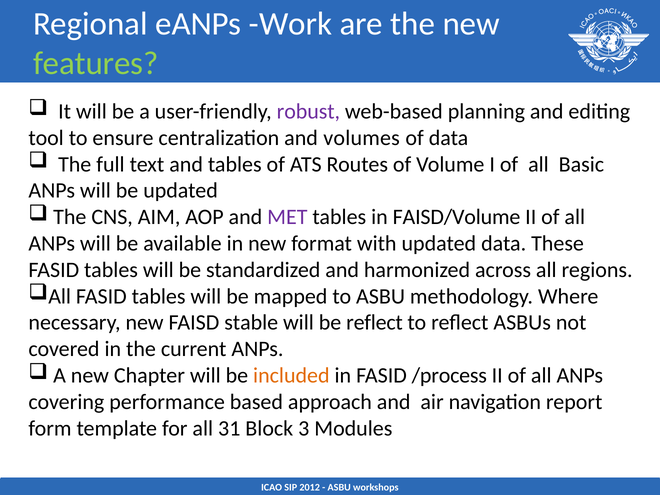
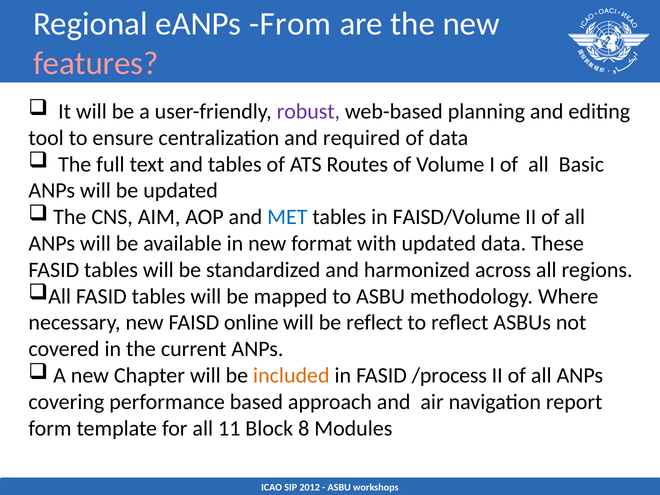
Work: Work -> From
features colour: light green -> pink
volumes: volumes -> required
MET colour: purple -> blue
stable: stable -> online
31: 31 -> 11
3: 3 -> 8
